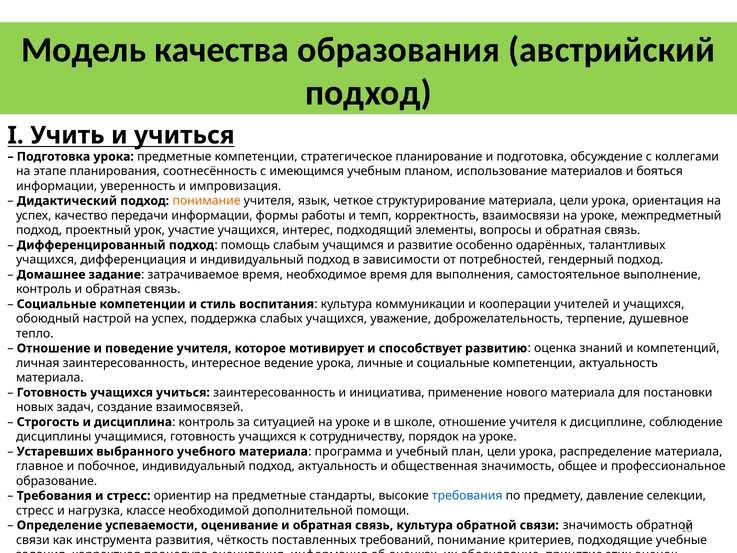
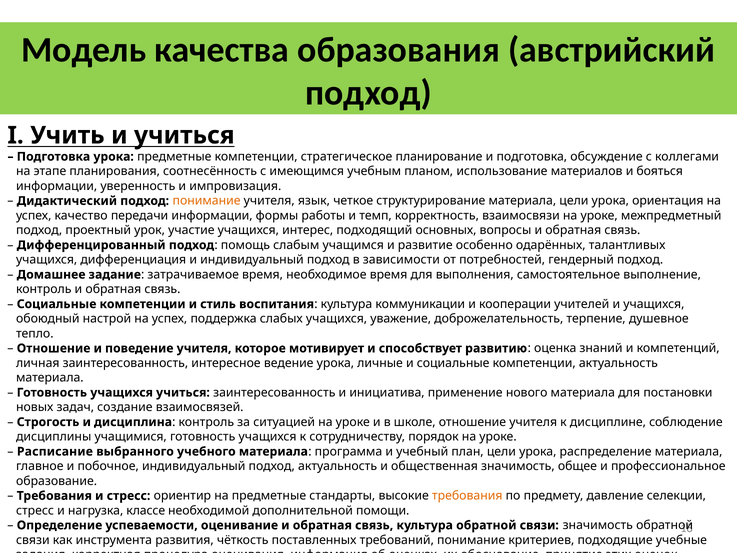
элементы: элементы -> основных
Устаревших: Устаревших -> Расписание
требования at (467, 496) colour: blue -> orange
